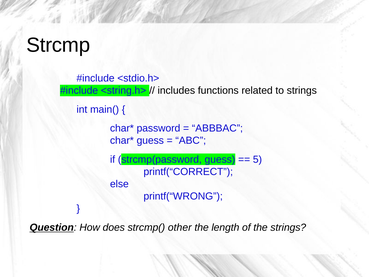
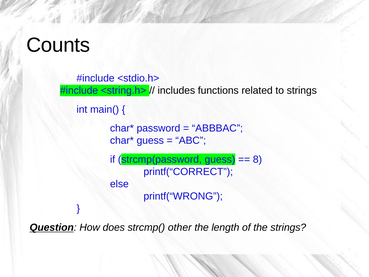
Strcmp: Strcmp -> Counts
5: 5 -> 8
